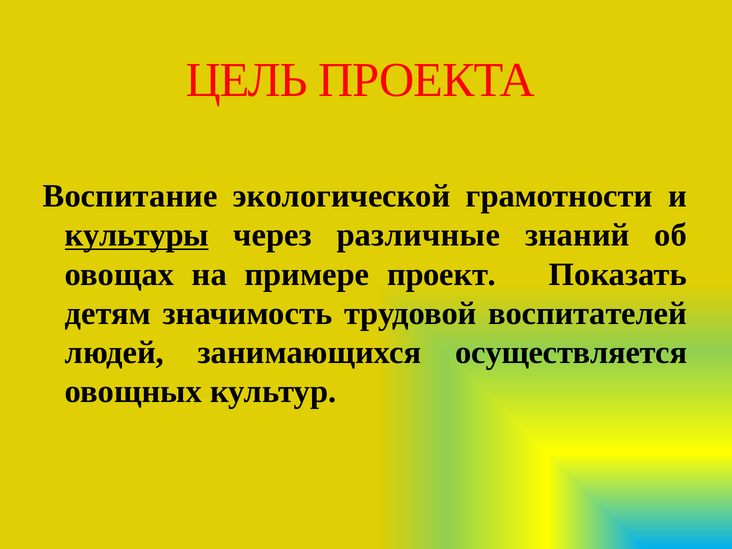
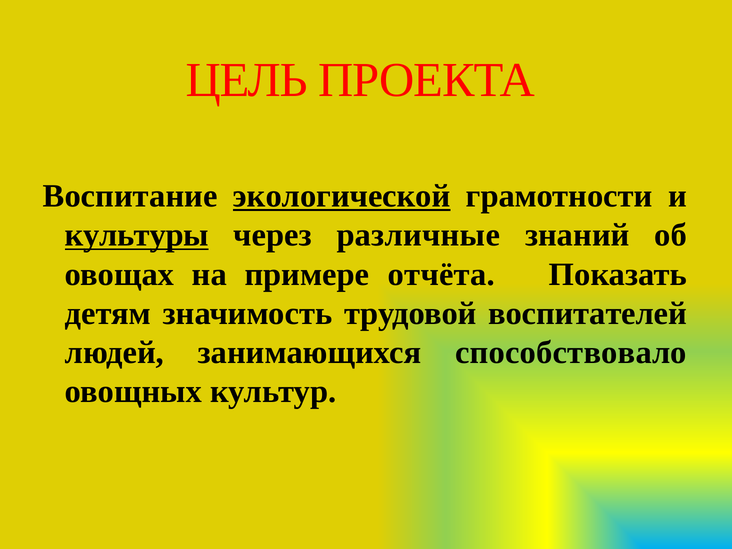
экологической underline: none -> present
проект: проект -> отчёта
осуществляется: осуществляется -> способствовало
